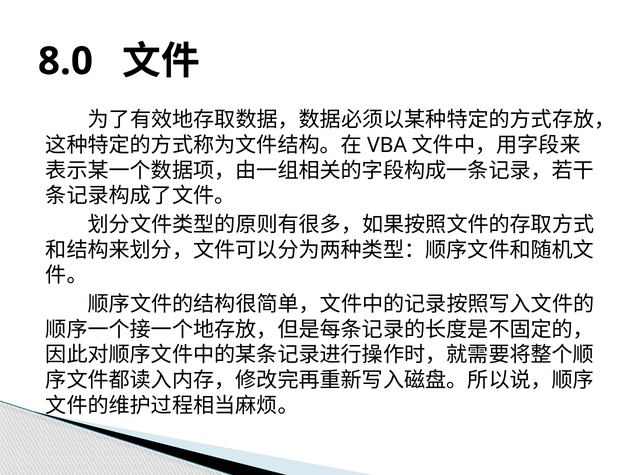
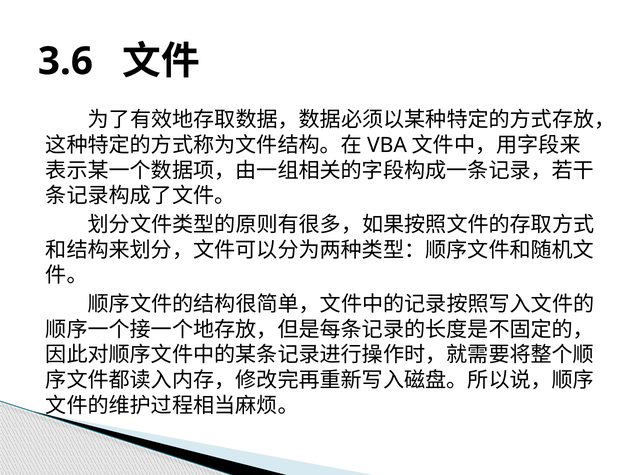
8.0: 8.0 -> 3.6
